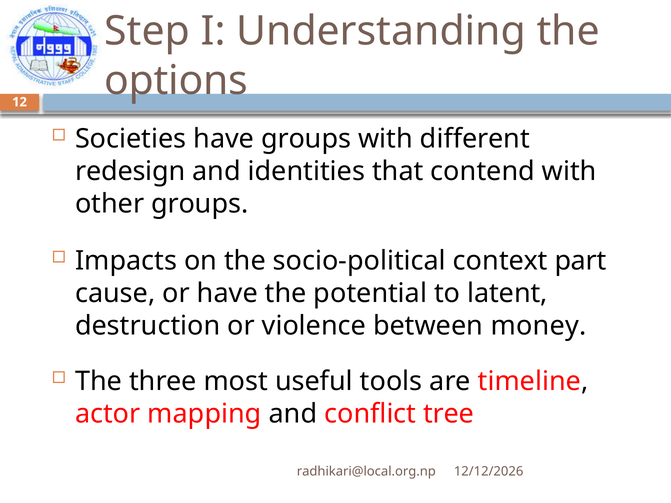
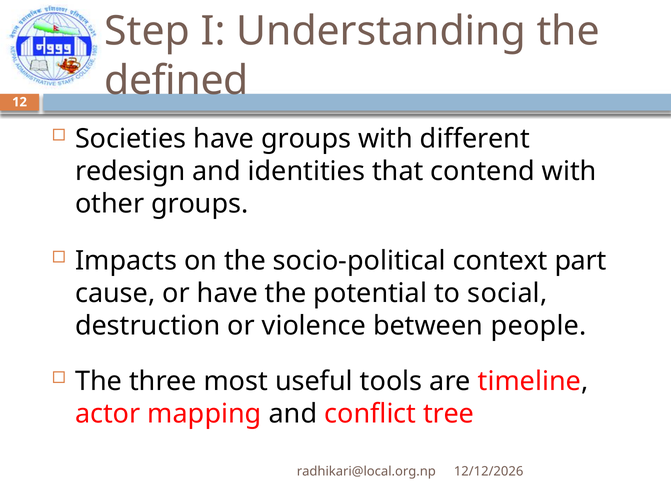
options: options -> defined
latent: latent -> social
money: money -> people
